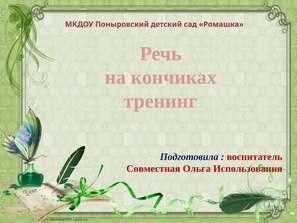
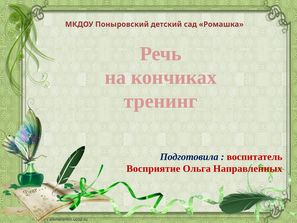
Совместная: Совместная -> Восприятие
Использования: Использования -> Направленных
